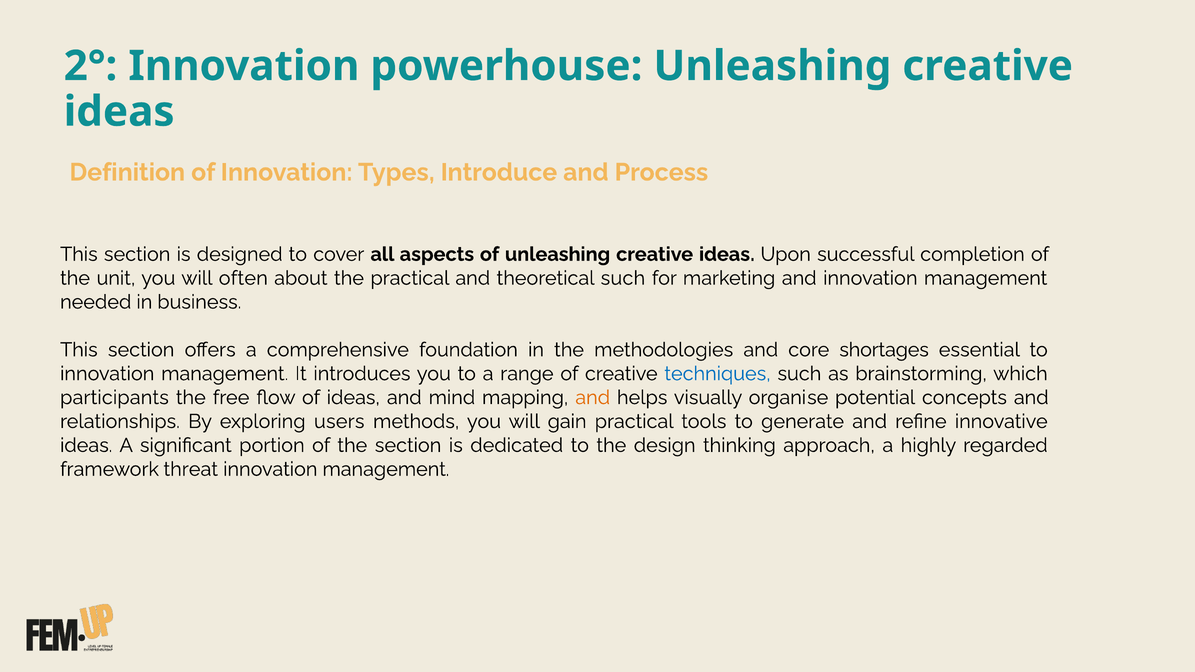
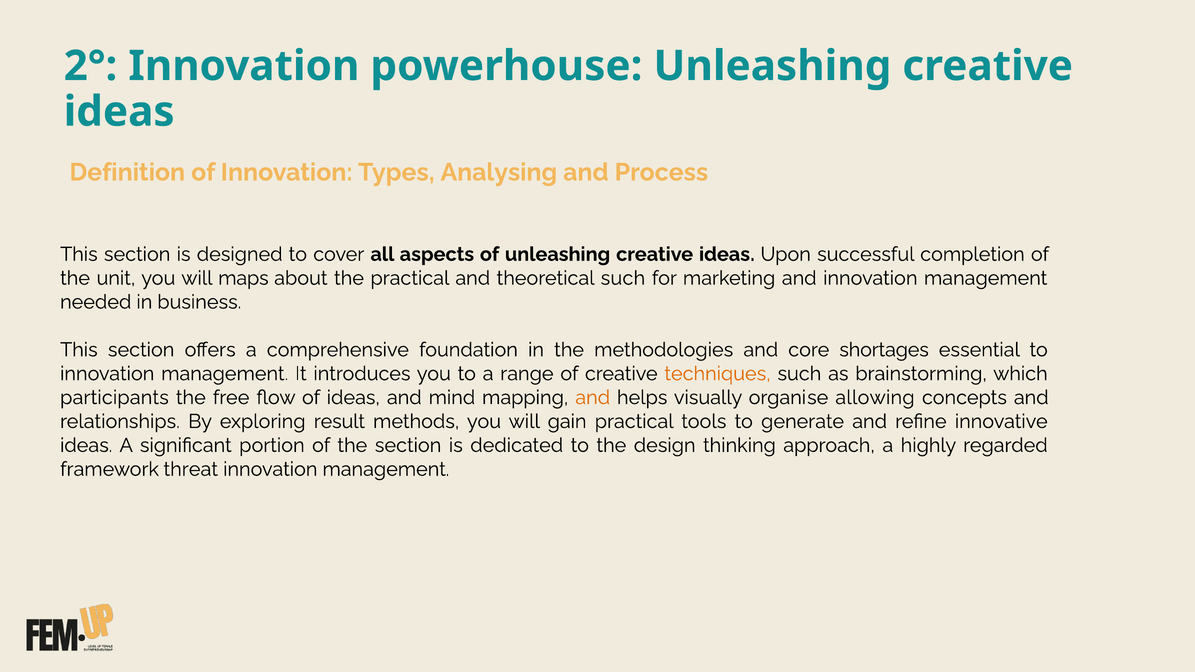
Introduce: Introduce -> Analysing
often: often -> maps
techniques colour: blue -> orange
potential: potential -> allowing
users: users -> result
